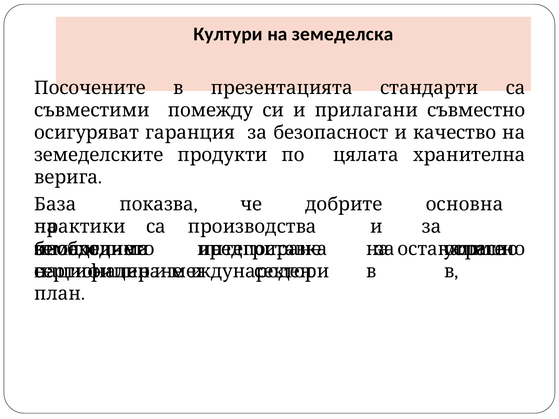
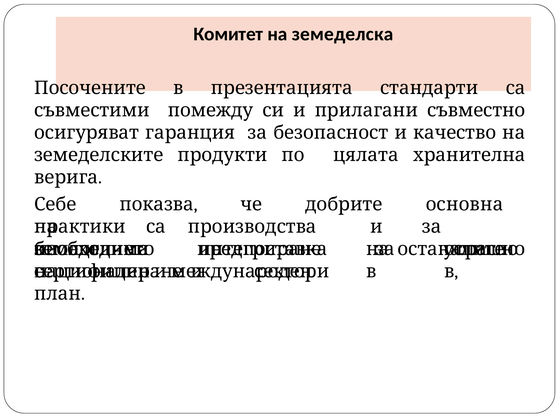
Култури: Култури -> Комитет
База: База -> Себе
